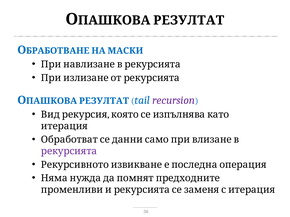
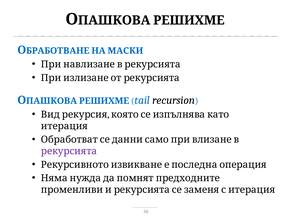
РЕЗУЛТАТ at (189, 20): РЕЗУЛТАТ -> РЕШИХМЕ
РЕЗУЛТАТ at (104, 101): РЕЗУЛТАТ -> РЕШИХМЕ
recursion colour: purple -> black
